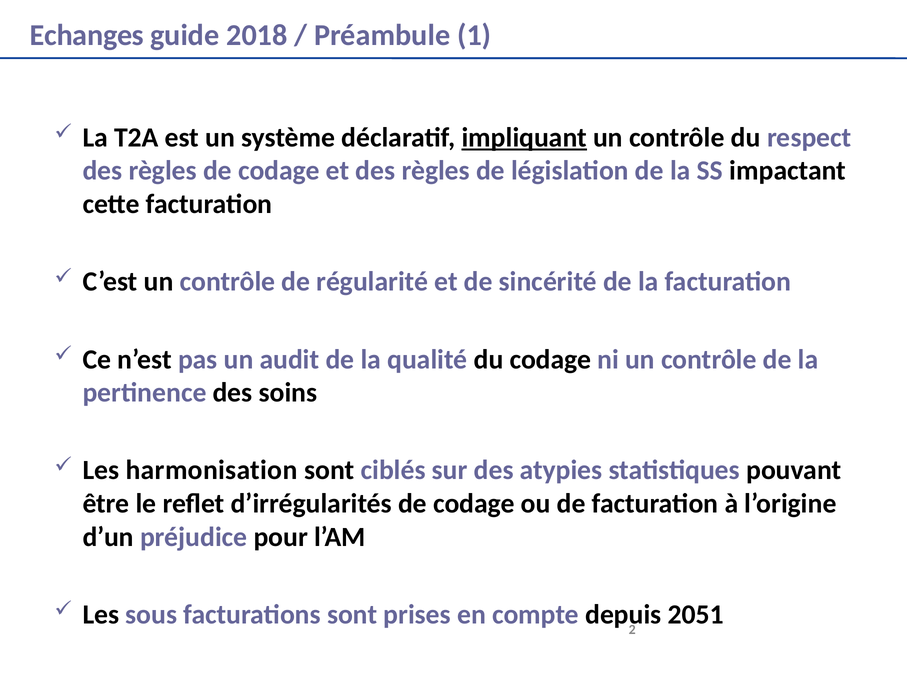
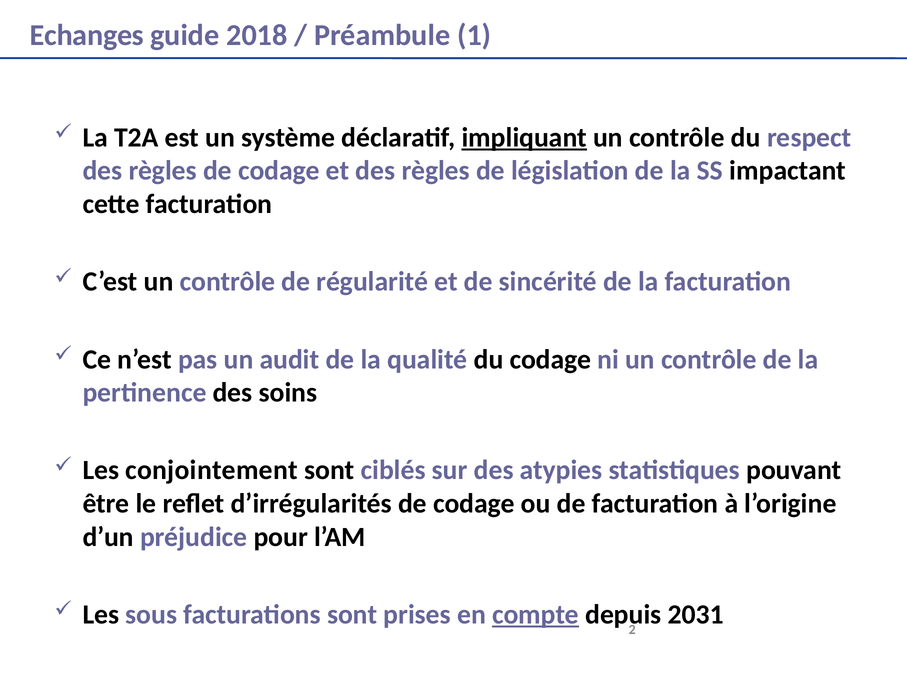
harmonisation: harmonisation -> conjointement
compte underline: none -> present
2051: 2051 -> 2031
